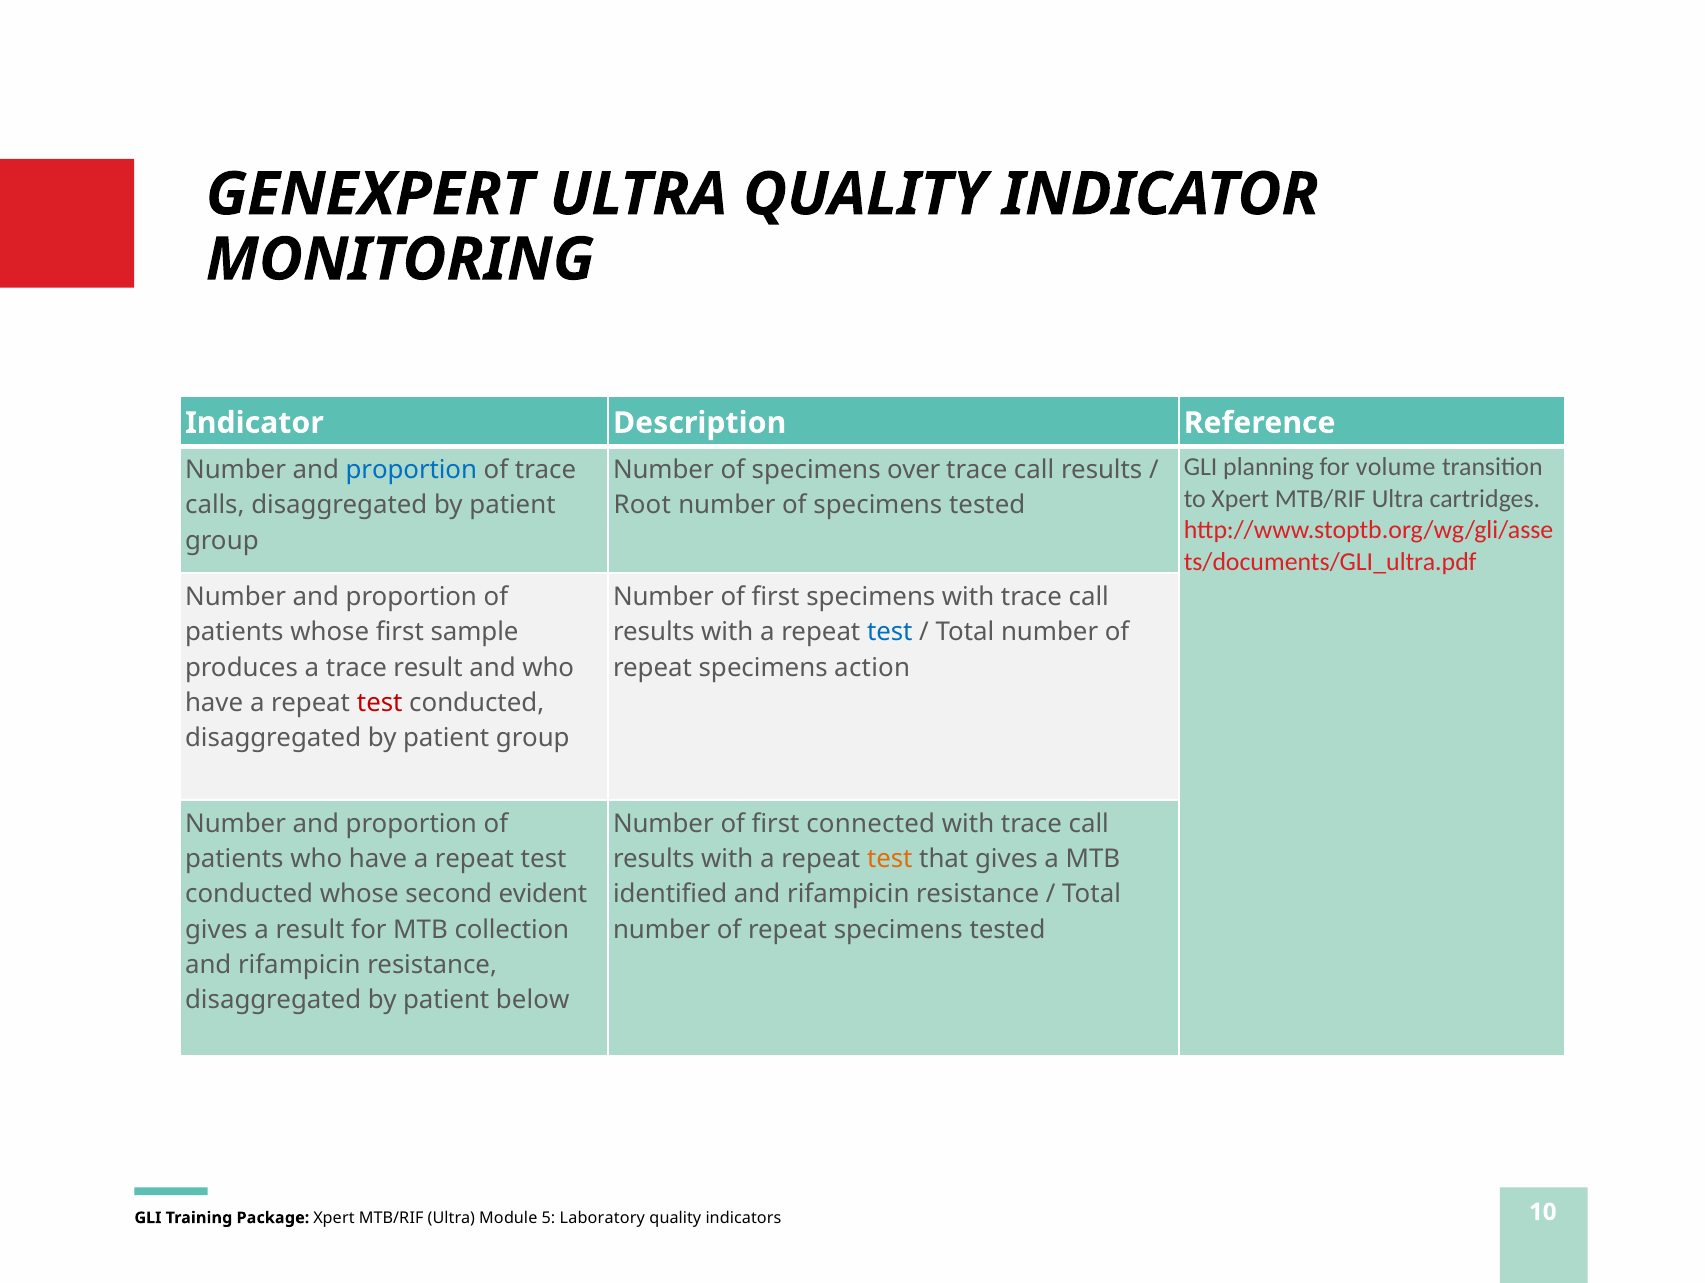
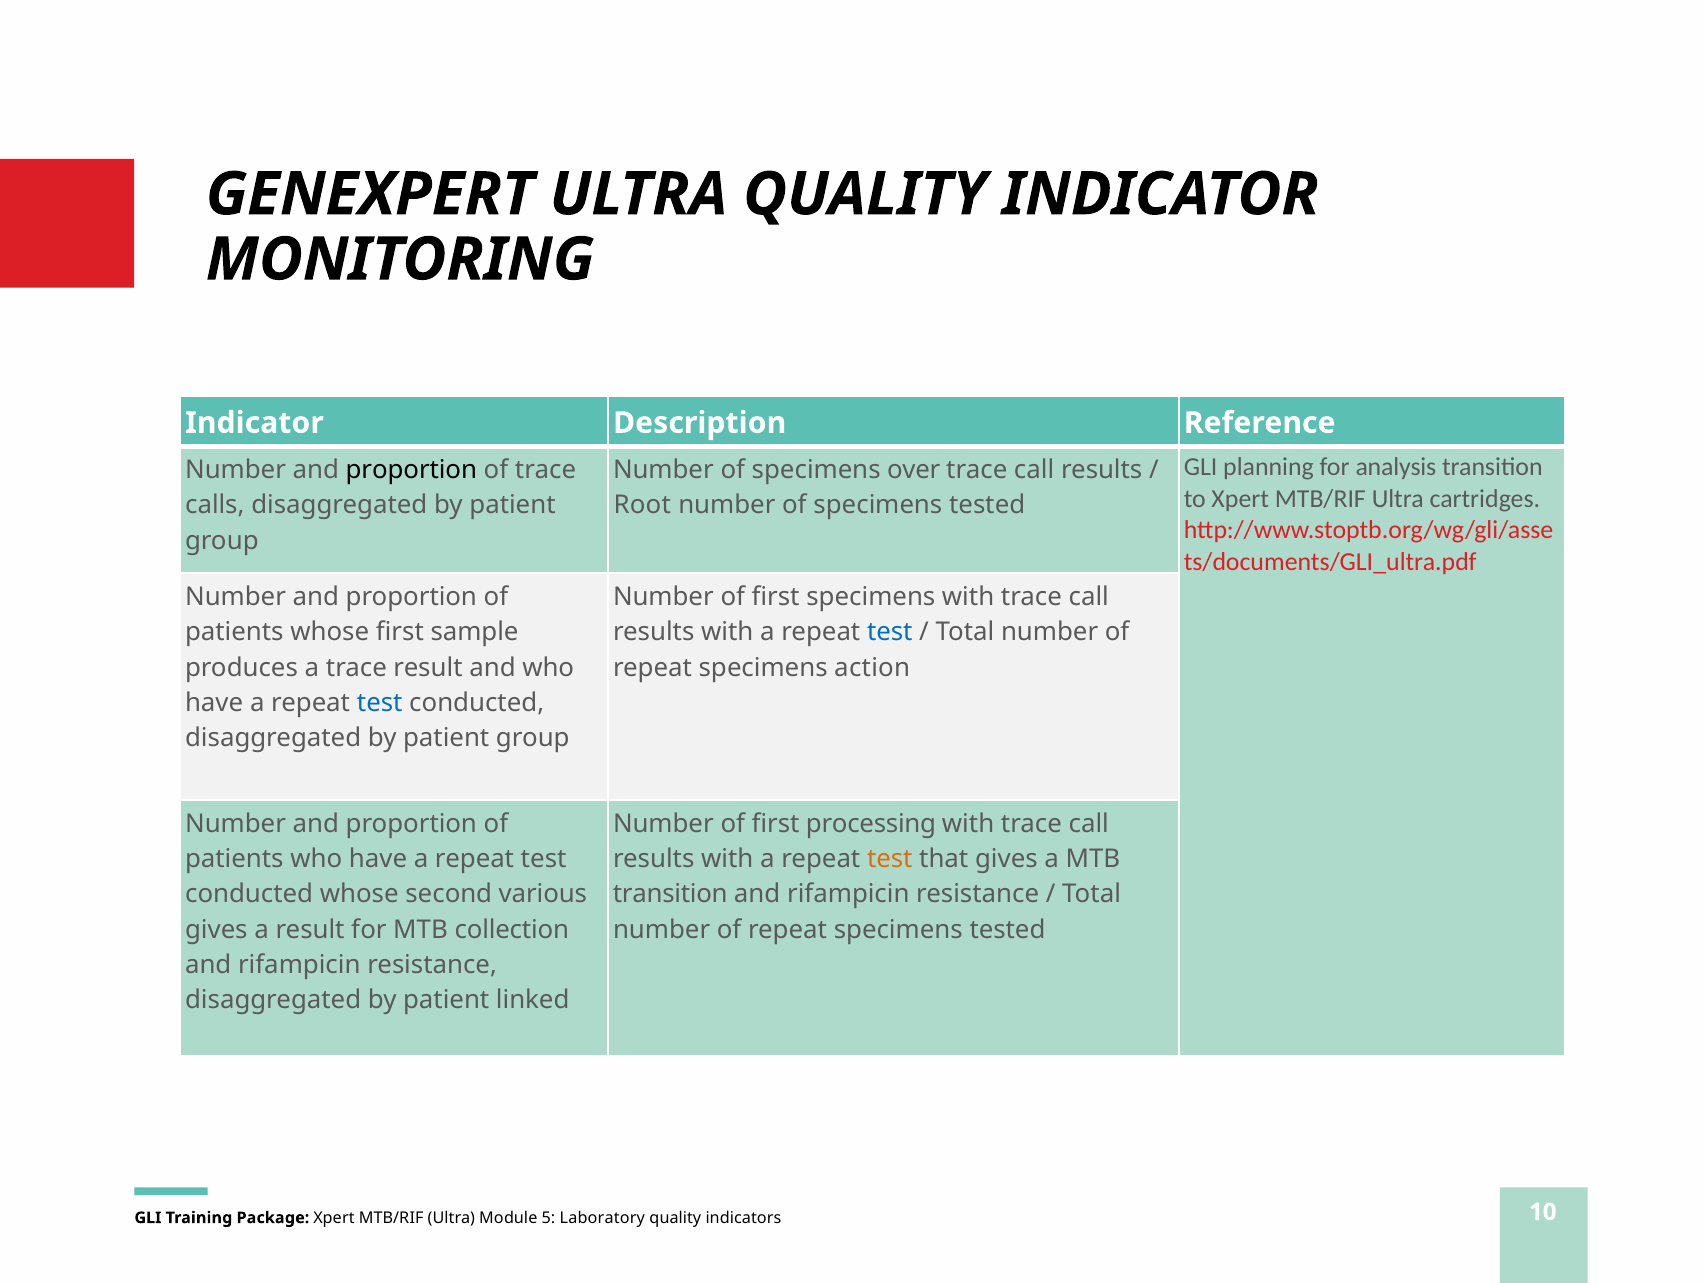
volume: volume -> analysis
proportion at (411, 470) colour: blue -> black
test at (380, 703) colour: red -> blue
connected: connected -> processing
evident: evident -> various
identified at (670, 895): identified -> transition
below: below -> linked
